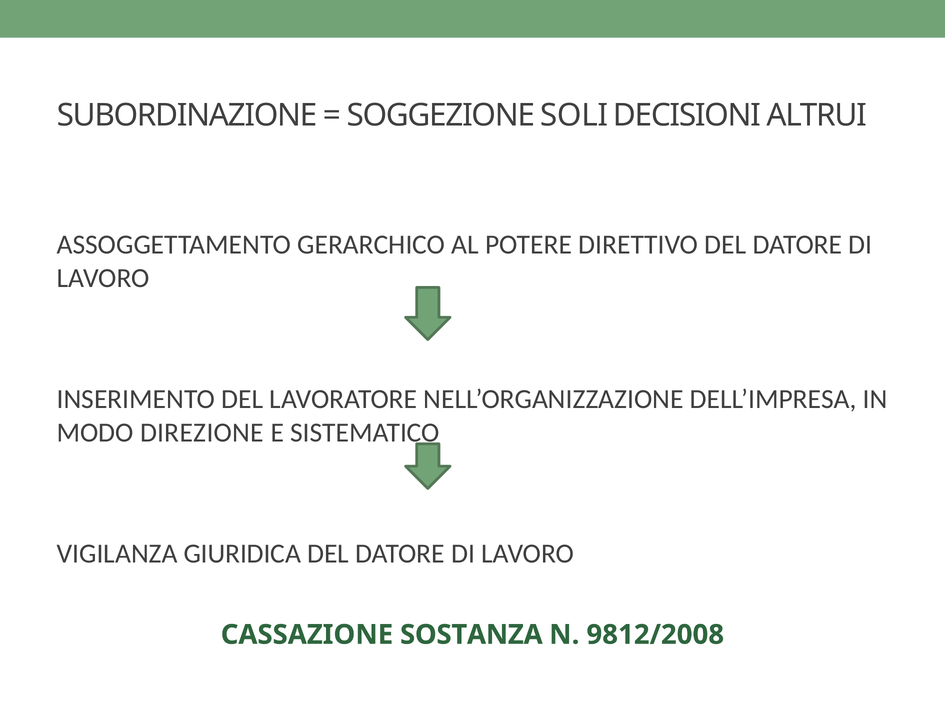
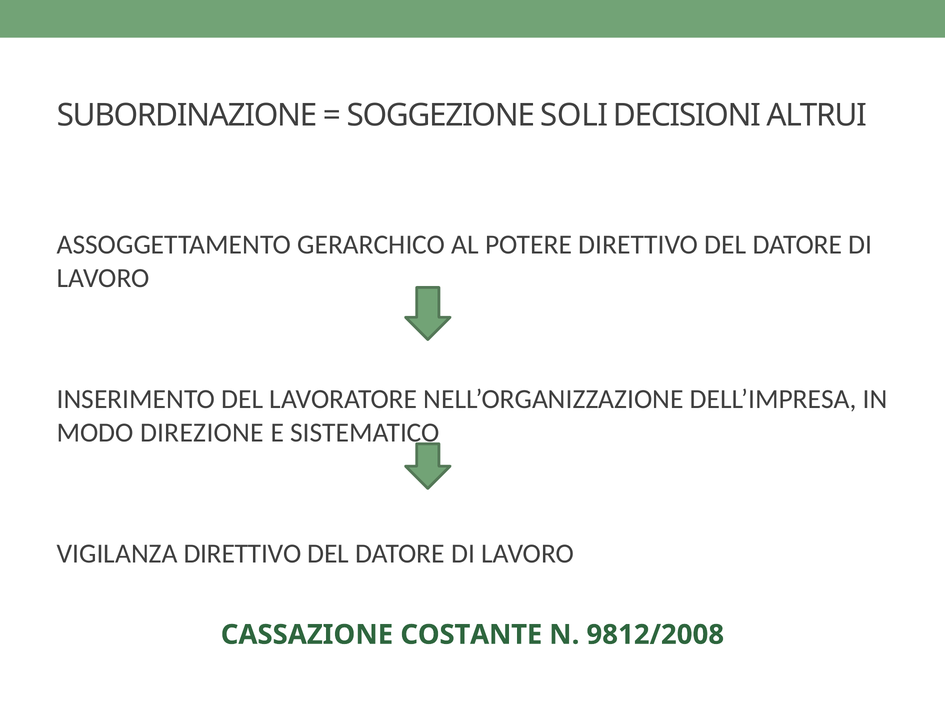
VIGILANZA GIURIDICA: GIURIDICA -> DIRETTIVO
SOSTANZA: SOSTANZA -> COSTANTE
